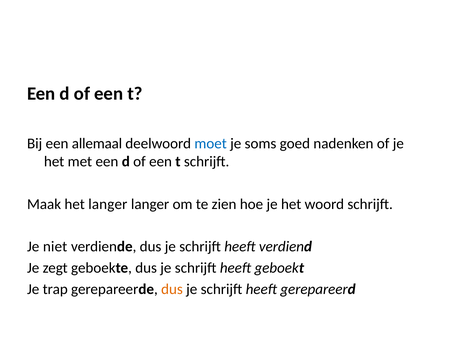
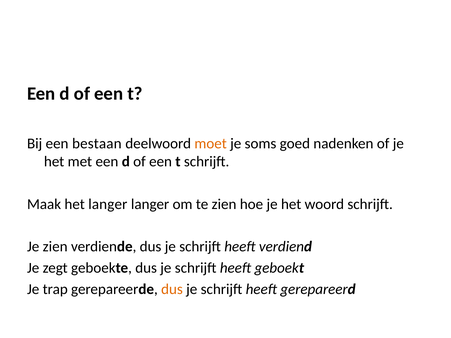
allemaal: allemaal -> bestaan
moet colour: blue -> orange
Je niet: niet -> zien
